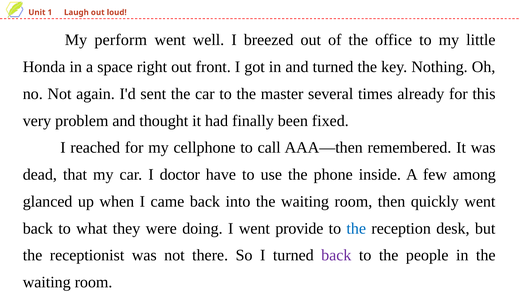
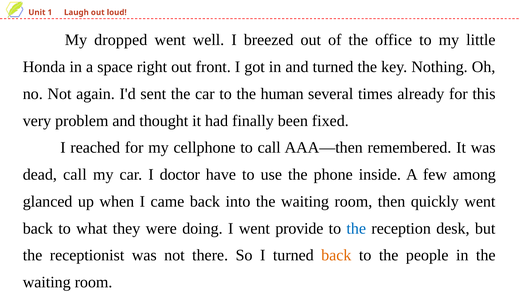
perform: perform -> dropped
master: master -> human
dead that: that -> call
back at (336, 255) colour: purple -> orange
